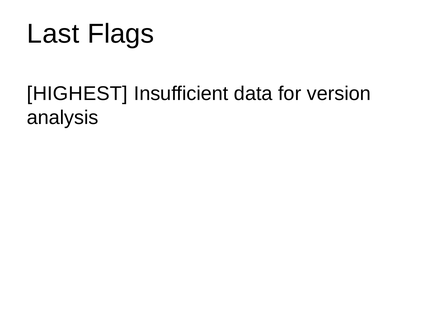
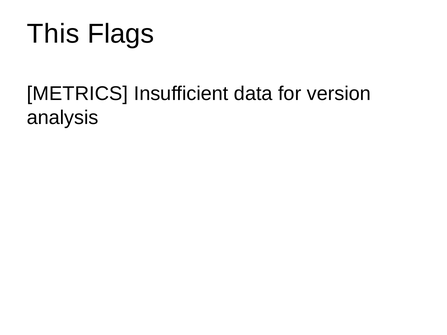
Last: Last -> This
HIGHEST: HIGHEST -> METRICS
